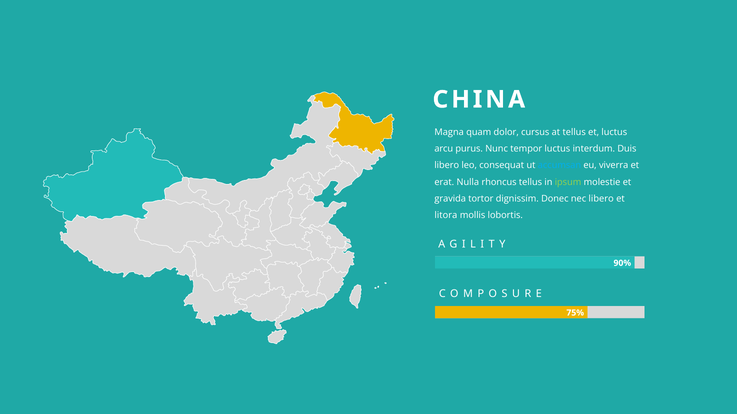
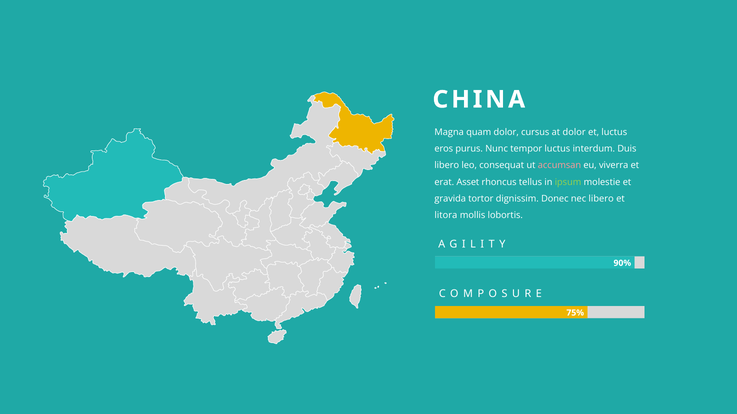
at tellus: tellus -> dolor
arcu: arcu -> eros
accumsan colour: light blue -> pink
Nulla: Nulla -> Asset
